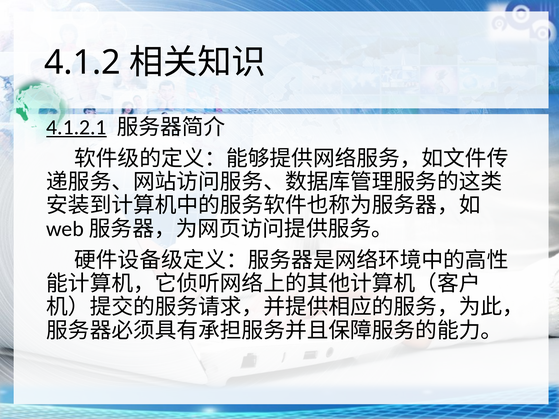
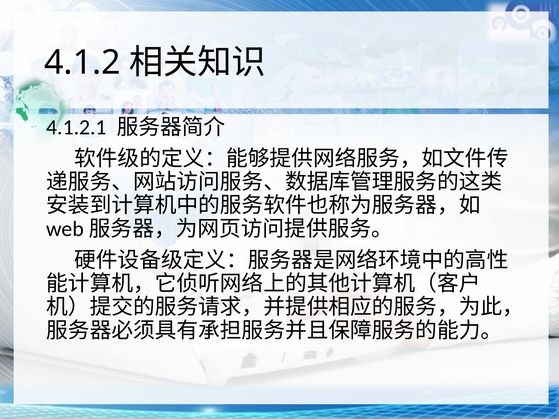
4.1.2.1 underline: present -> none
